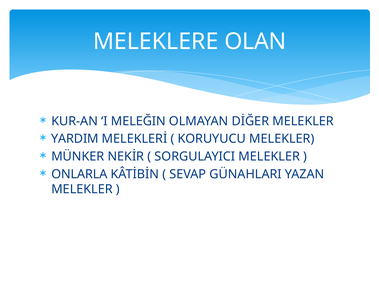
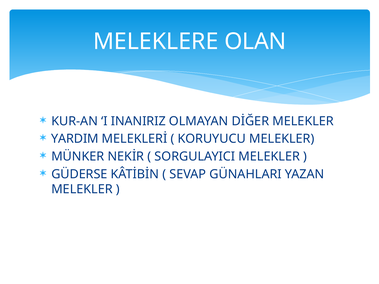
MELEĞIN: MELEĞIN -> INANIRIZ
ONLARLA: ONLARLA -> GÜDERSE
